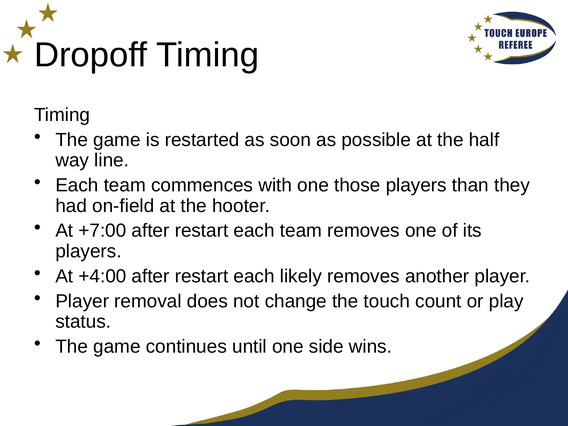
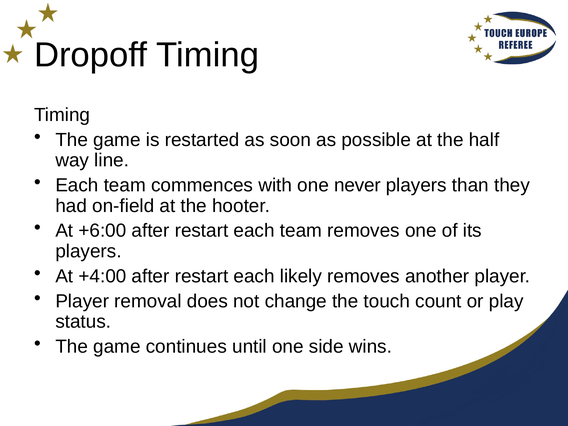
those: those -> never
+7:00: +7:00 -> +6:00
